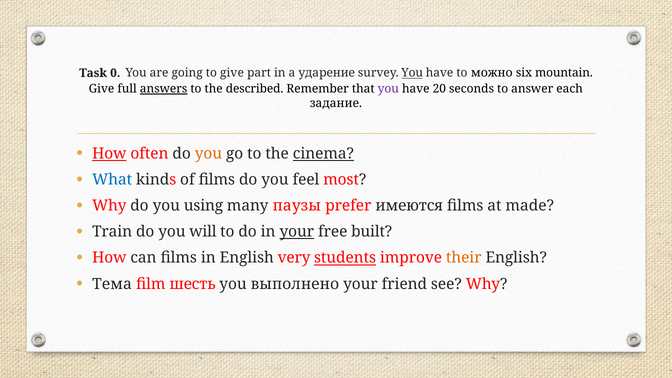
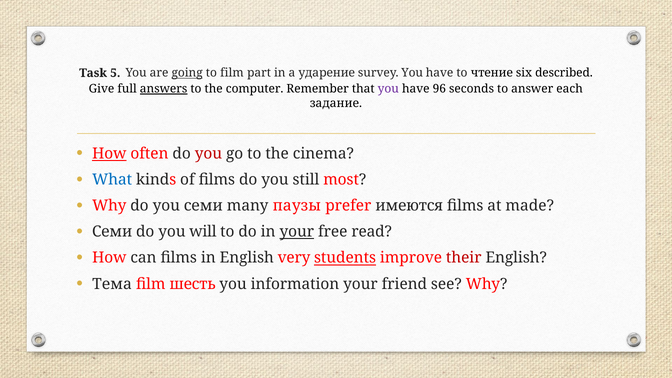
0: 0 -> 5
going underline: none -> present
to give: give -> film
You at (412, 73) underline: present -> none
можно: можно -> чтение
mountain: mountain -> described
described: described -> computer
20: 20 -> 96
you at (208, 154) colour: orange -> red
cinema underline: present -> none
feel: feel -> still
you using: using -> семи
Train at (112, 232): Train -> Семи
built: built -> read
their colour: orange -> red
выполнено: выполнено -> information
